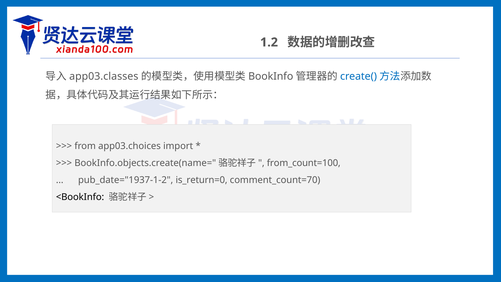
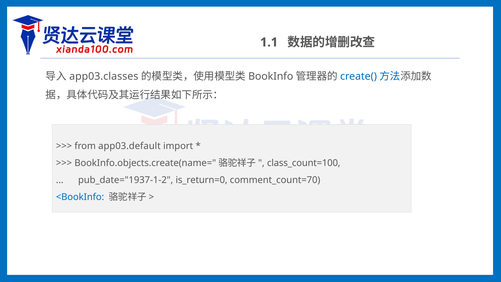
1.2: 1.2 -> 1.1
app03.choices: app03.choices -> app03.default
from_count=100: from_count=100 -> class_count=100
<BookInfo colour: black -> blue
